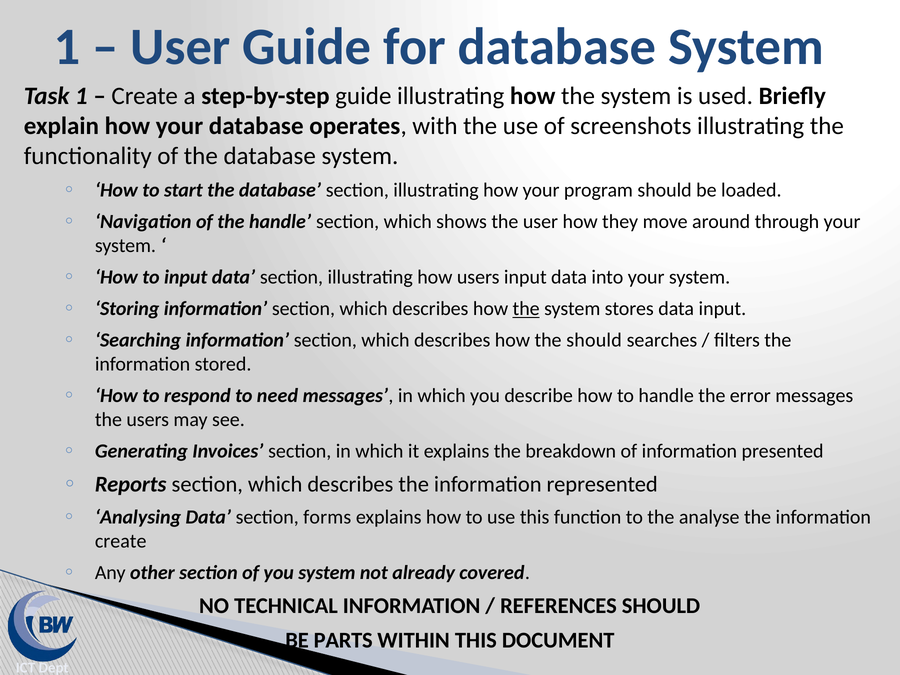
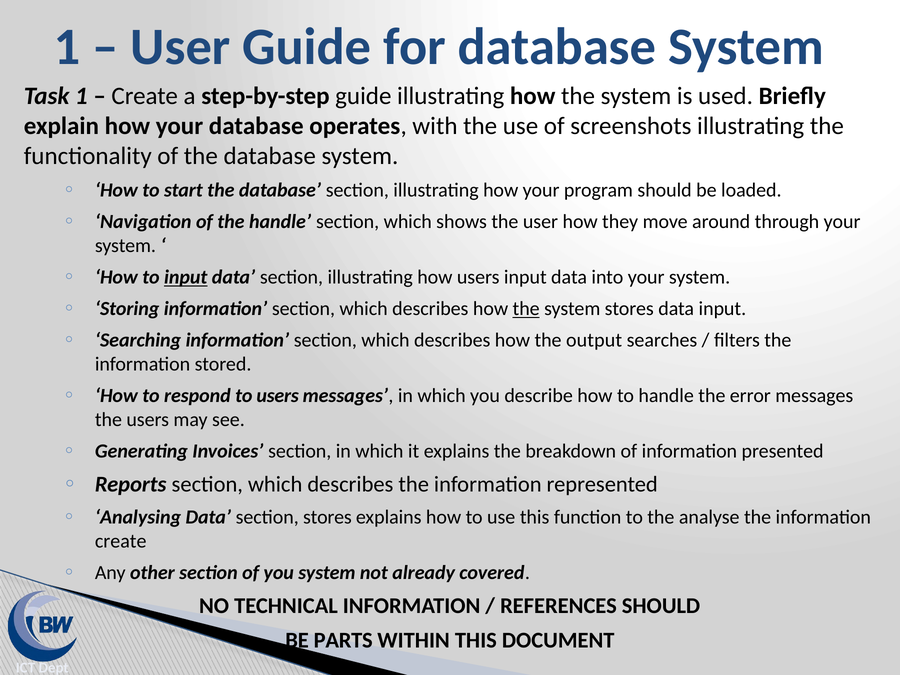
input at (186, 277) underline: none -> present
the should: should -> output
to need: need -> users
section forms: forms -> stores
